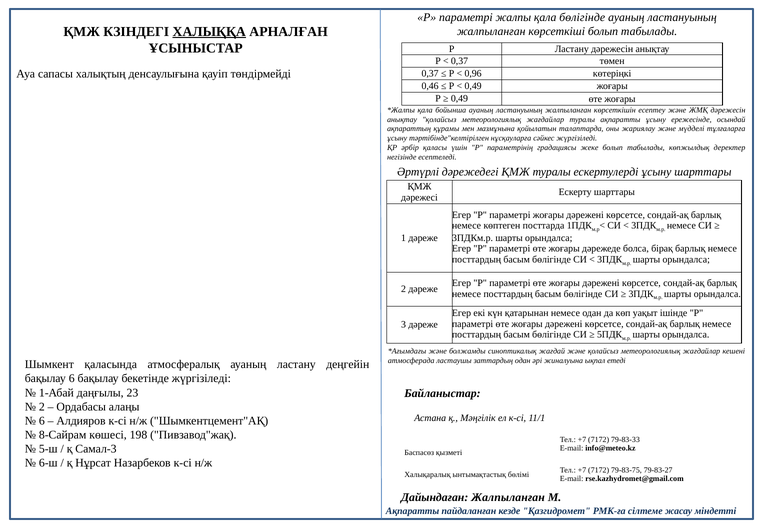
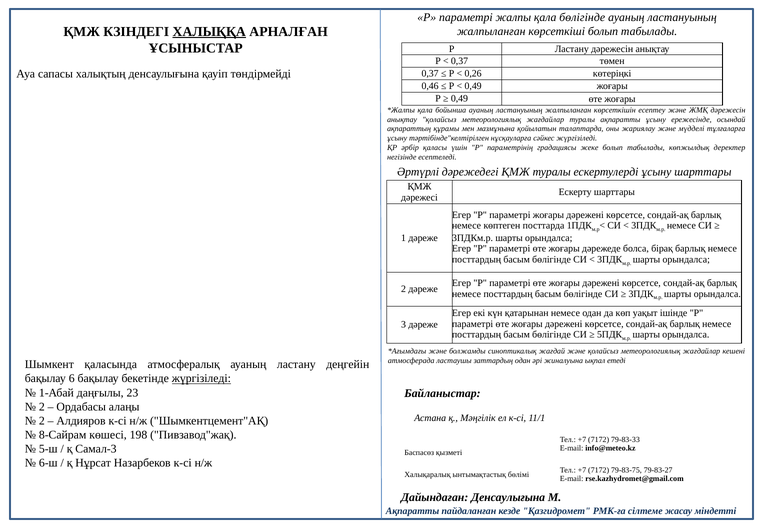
0,96: 0,96 -> 0,26
жүргізіледі at (201, 379) underline: none -> present
6 at (42, 421): 6 -> 2
Дайындаған Жалпыланған: Жалпыланған -> Денсаулығына
